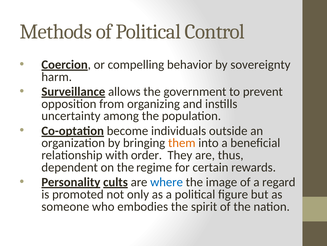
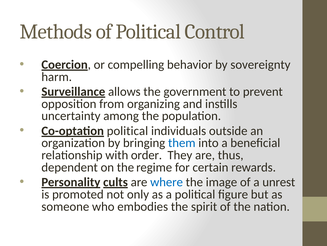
Co-optation become: become -> political
them colour: orange -> blue
regard: regard -> unrest
